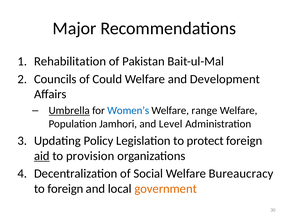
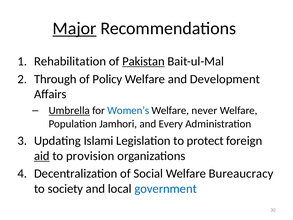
Major underline: none -> present
Pakistan underline: none -> present
Councils: Councils -> Through
Could: Could -> Policy
range: range -> never
Level: Level -> Every
Policy: Policy -> Islami
to foreign: foreign -> society
government colour: orange -> blue
